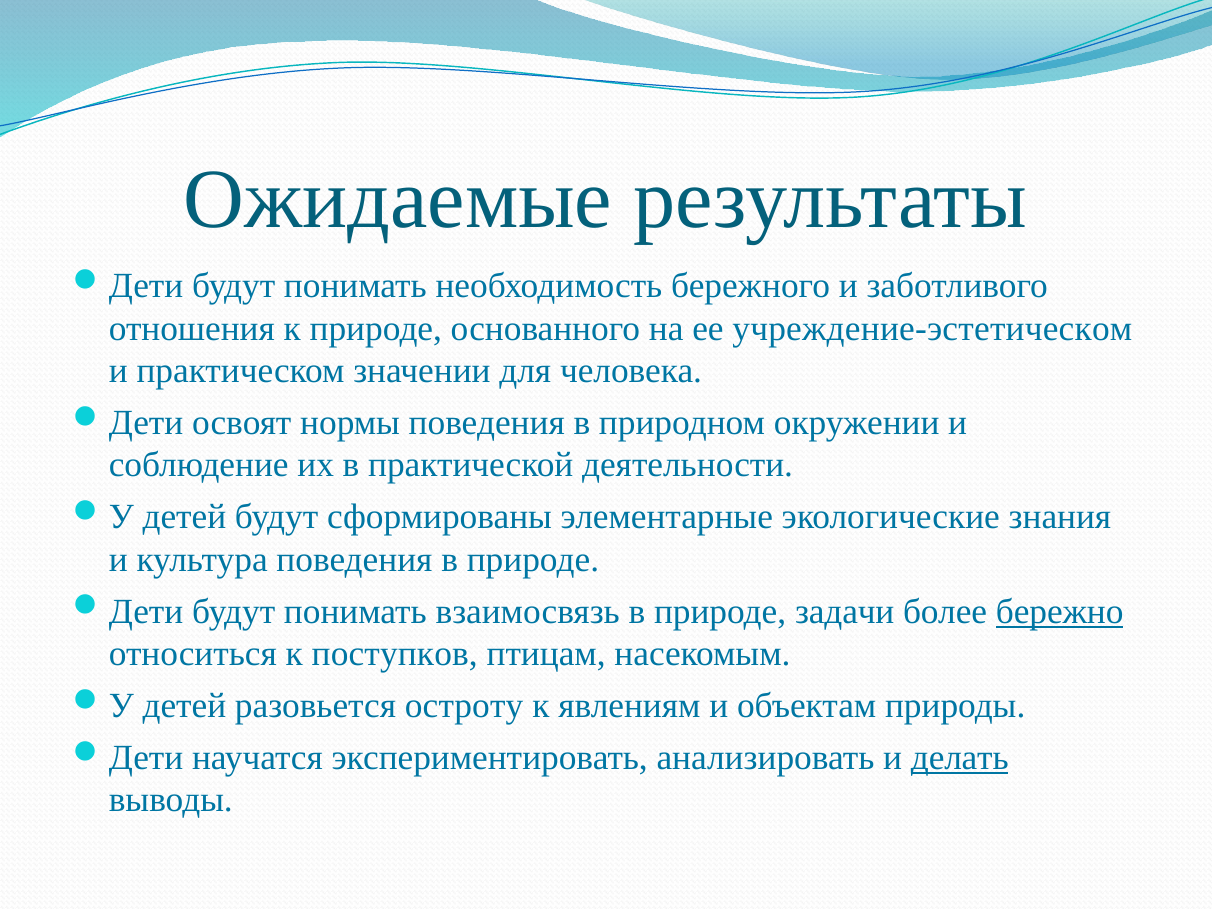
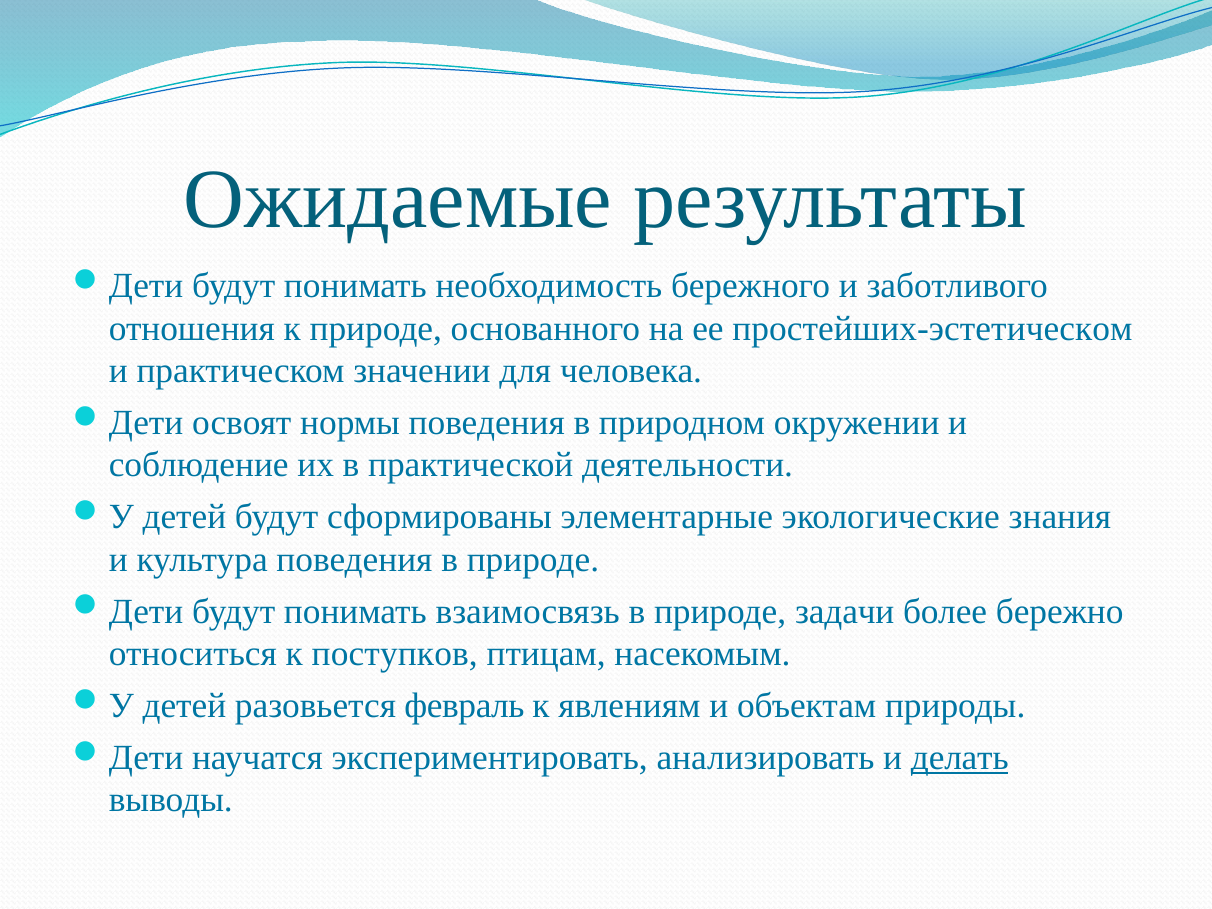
учреждение-эстетическом: учреждение-эстетическом -> простейших-эстетическом
бережно underline: present -> none
остроту: остроту -> февраль
